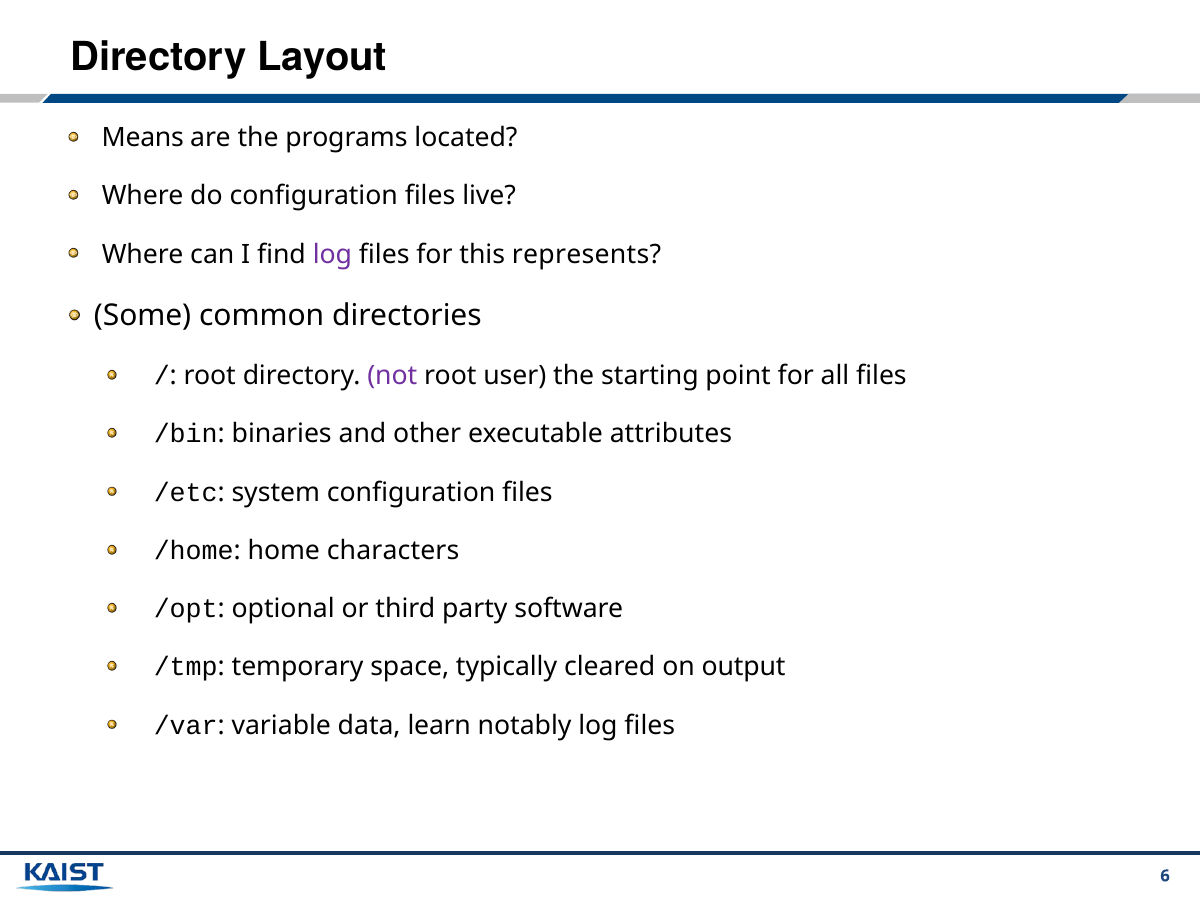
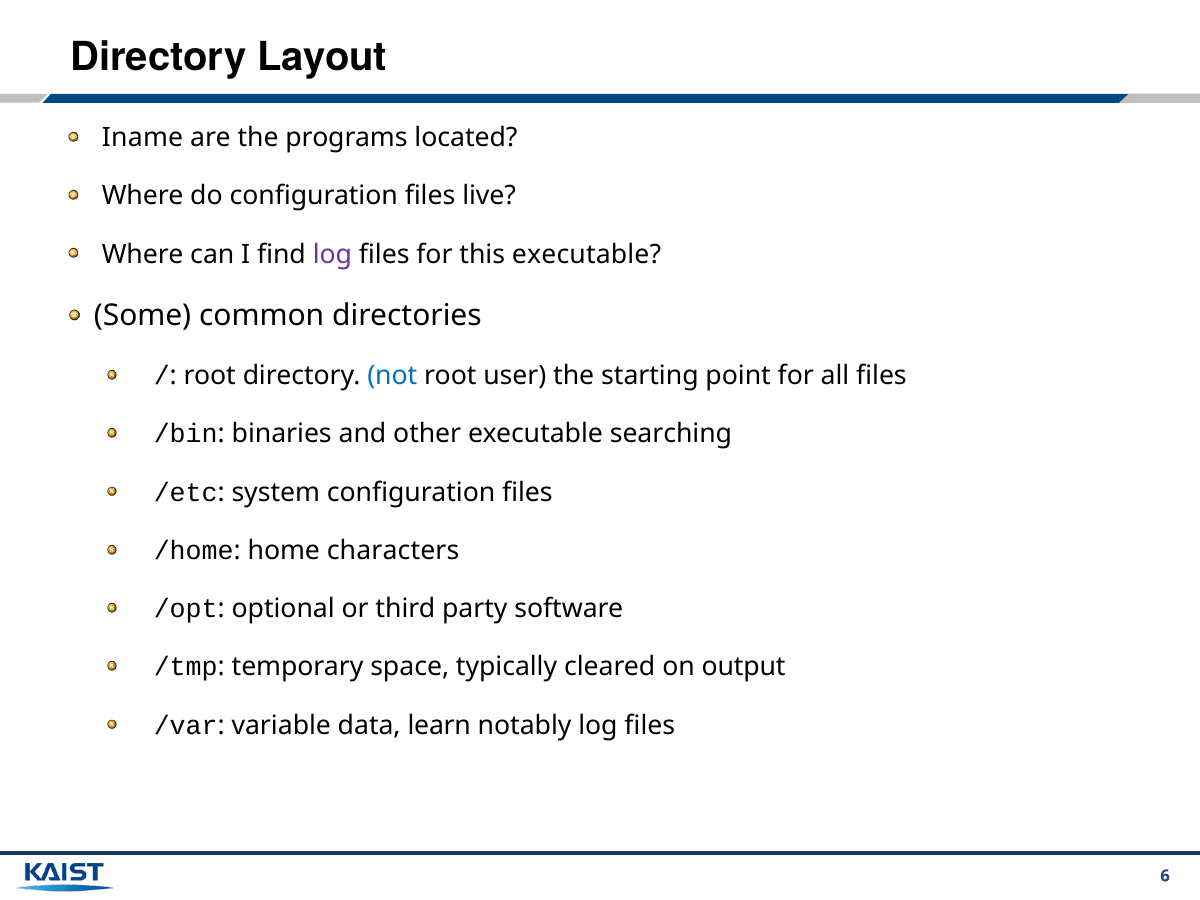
Means: Means -> Iname
this represents: represents -> executable
not colour: purple -> blue
attributes: attributes -> searching
